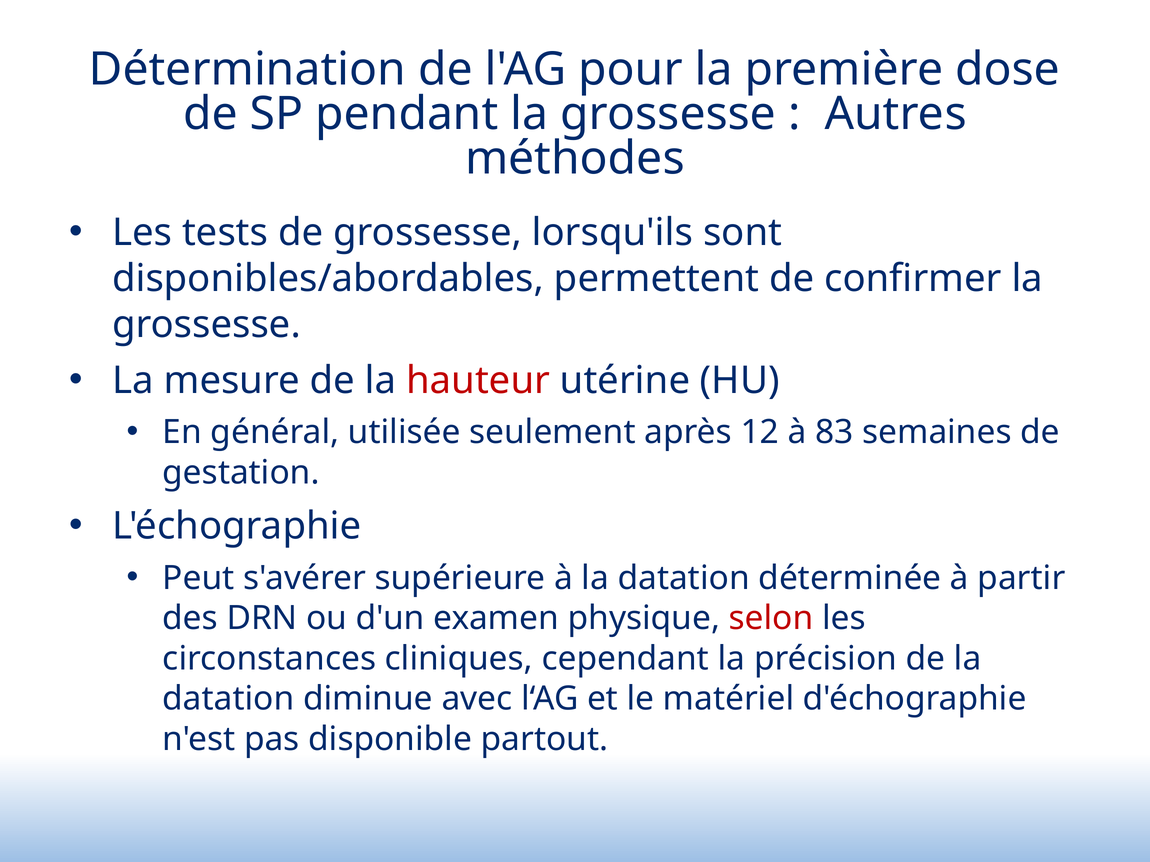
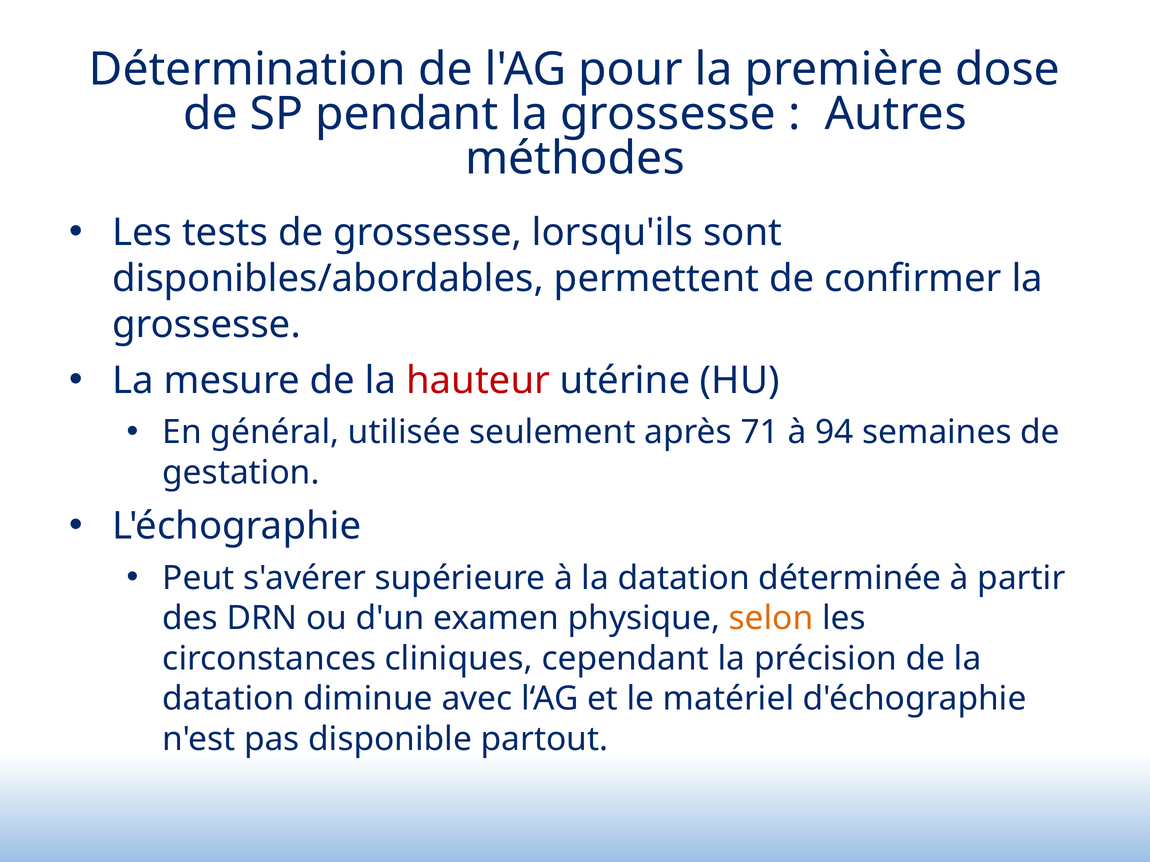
12: 12 -> 71
83: 83 -> 94
selon colour: red -> orange
